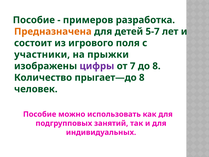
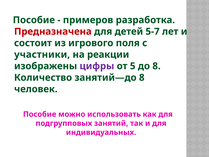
Предназначена colour: orange -> red
прыжки: прыжки -> реакции
7: 7 -> 5
прыгает—до: прыгает—до -> занятий—до
